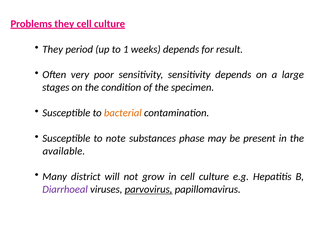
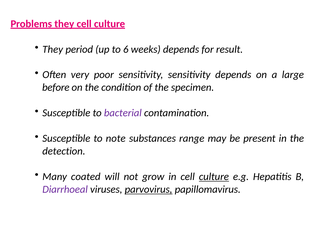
1: 1 -> 6
stages: stages -> before
bacterial colour: orange -> purple
phase: phase -> range
available: available -> detection
district: district -> coated
culture at (214, 176) underline: none -> present
